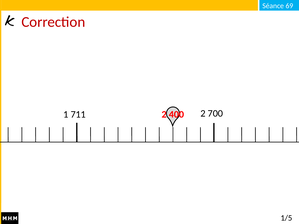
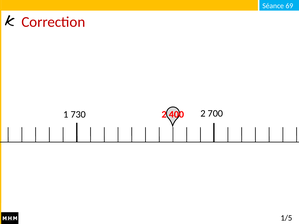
711: 711 -> 730
